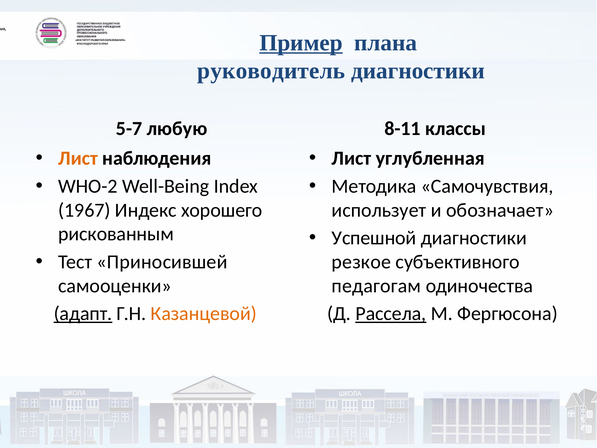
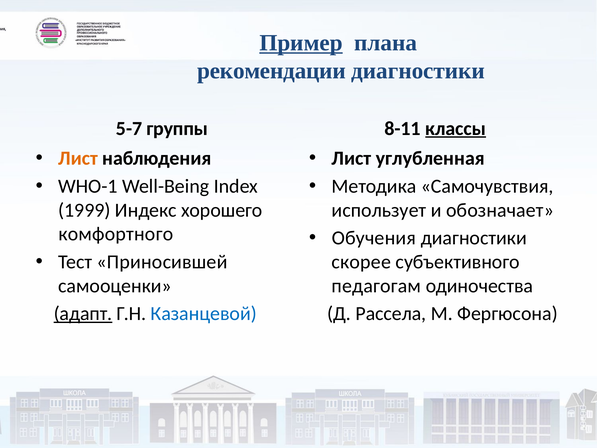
руководитель: руководитель -> рекомендации
любую: любую -> группы
классы underline: none -> present
WHO-2: WHO-2 -> WHO-1
1967: 1967 -> 1999
рискованным: рискованным -> комфортного
Успешной: Успешной -> Обучения
резкое: резкое -> скорее
Казанцевой colour: orange -> blue
Рассела underline: present -> none
